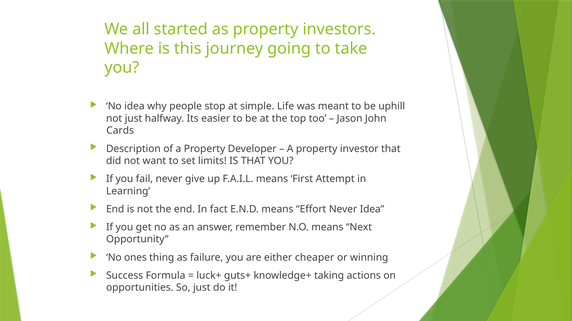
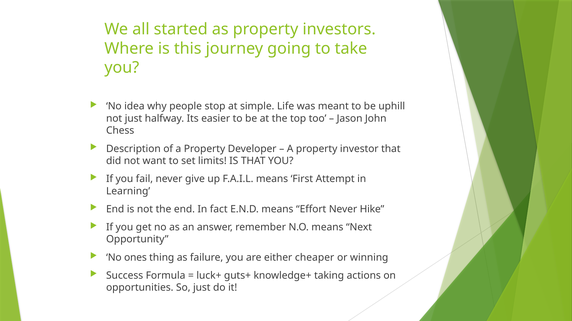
Cards: Cards -> Chess
Never Idea: Idea -> Hike
